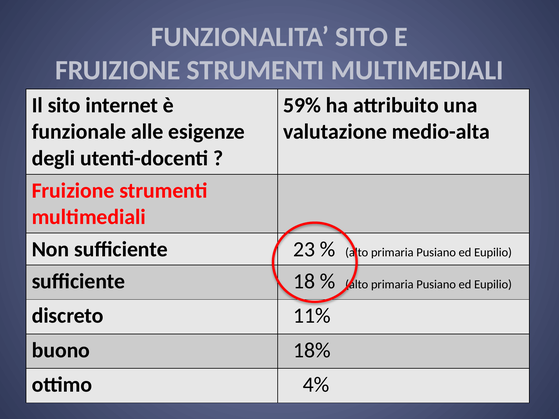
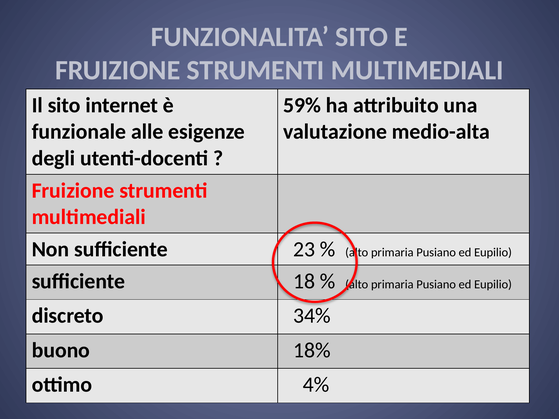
11%: 11% -> 34%
